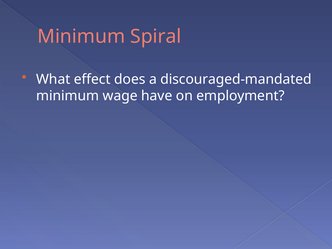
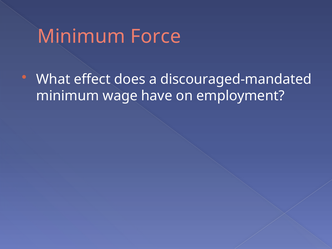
Spiral: Spiral -> Force
